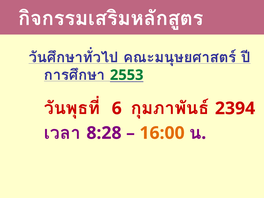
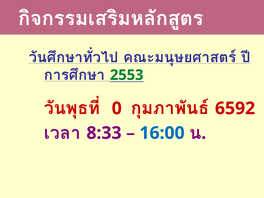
6: 6 -> 0
2394: 2394 -> 6592
8:28: 8:28 -> 8:33
16:00 colour: orange -> blue
